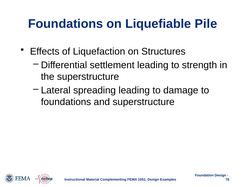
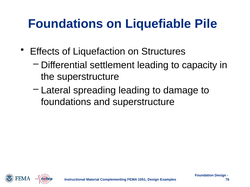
strength: strength -> capacity
